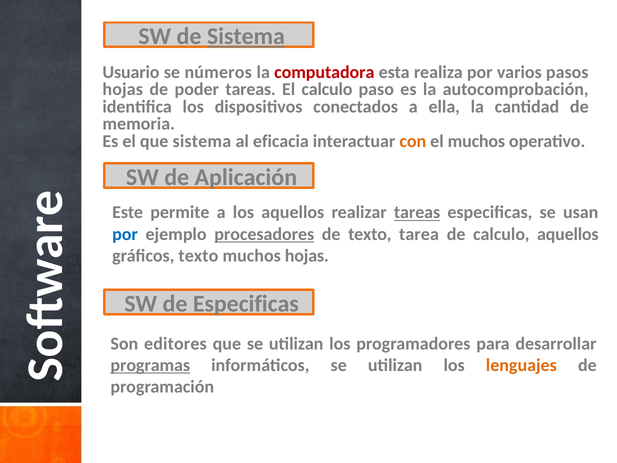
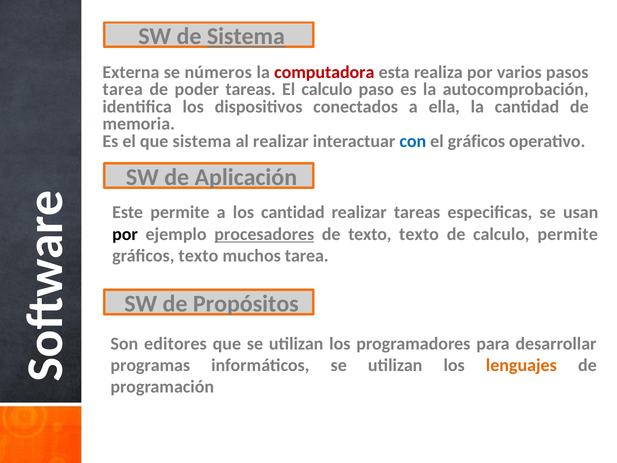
Usuario: Usuario -> Externa
hojas at (123, 89): hojas -> tarea
al eficacia: eficacia -> realizar
con colour: orange -> blue
el muchos: muchos -> gráficos
los aquellos: aquellos -> cantidad
tareas at (417, 212) underline: present -> none
por at (125, 234) colour: blue -> black
texto tarea: tarea -> texto
calculo aquellos: aquellos -> permite
muchos hojas: hojas -> tarea
de Especificas: Especificas -> Propósitos
programas underline: present -> none
